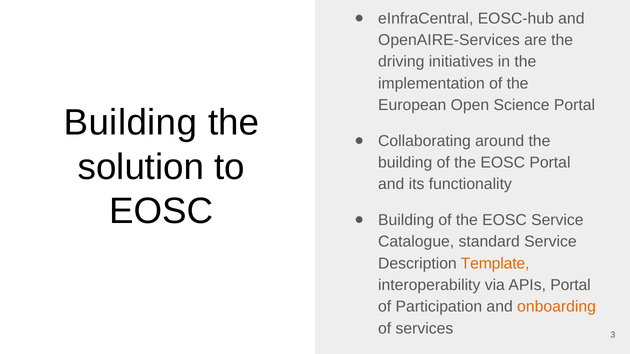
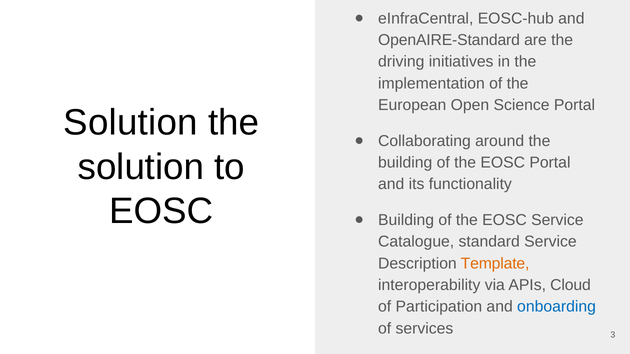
OpenAIRE-Services: OpenAIRE-Services -> OpenAIRE-Standard
Building at (130, 123): Building -> Solution
APIs Portal: Portal -> Cloud
onboarding colour: orange -> blue
